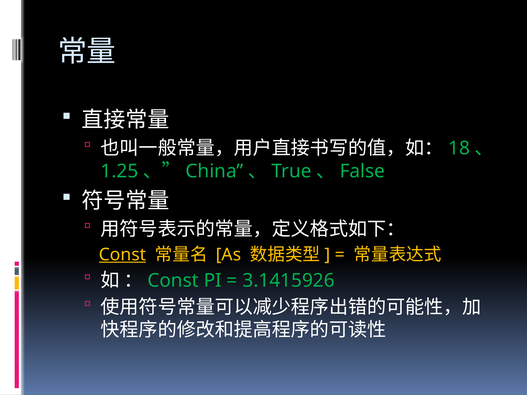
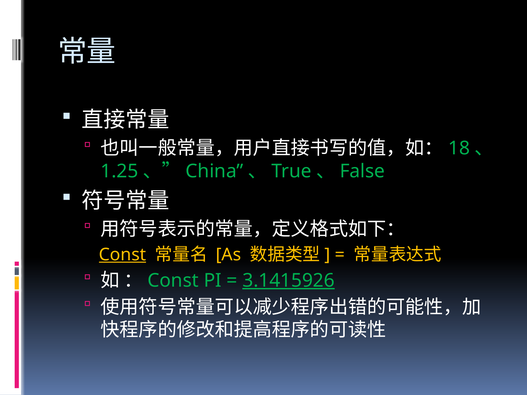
3.1415926 underline: none -> present
